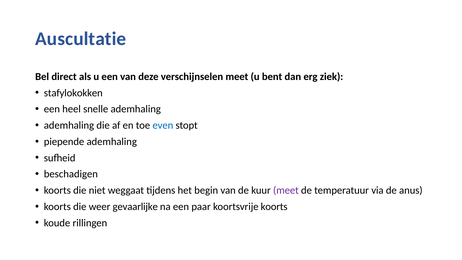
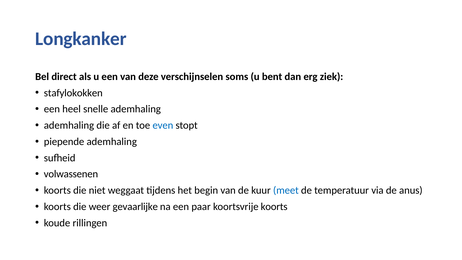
Auscultatie: Auscultatie -> Longkanker
verschijnselen meet: meet -> soms
beschadigen: beschadigen -> volwassenen
meet at (286, 190) colour: purple -> blue
